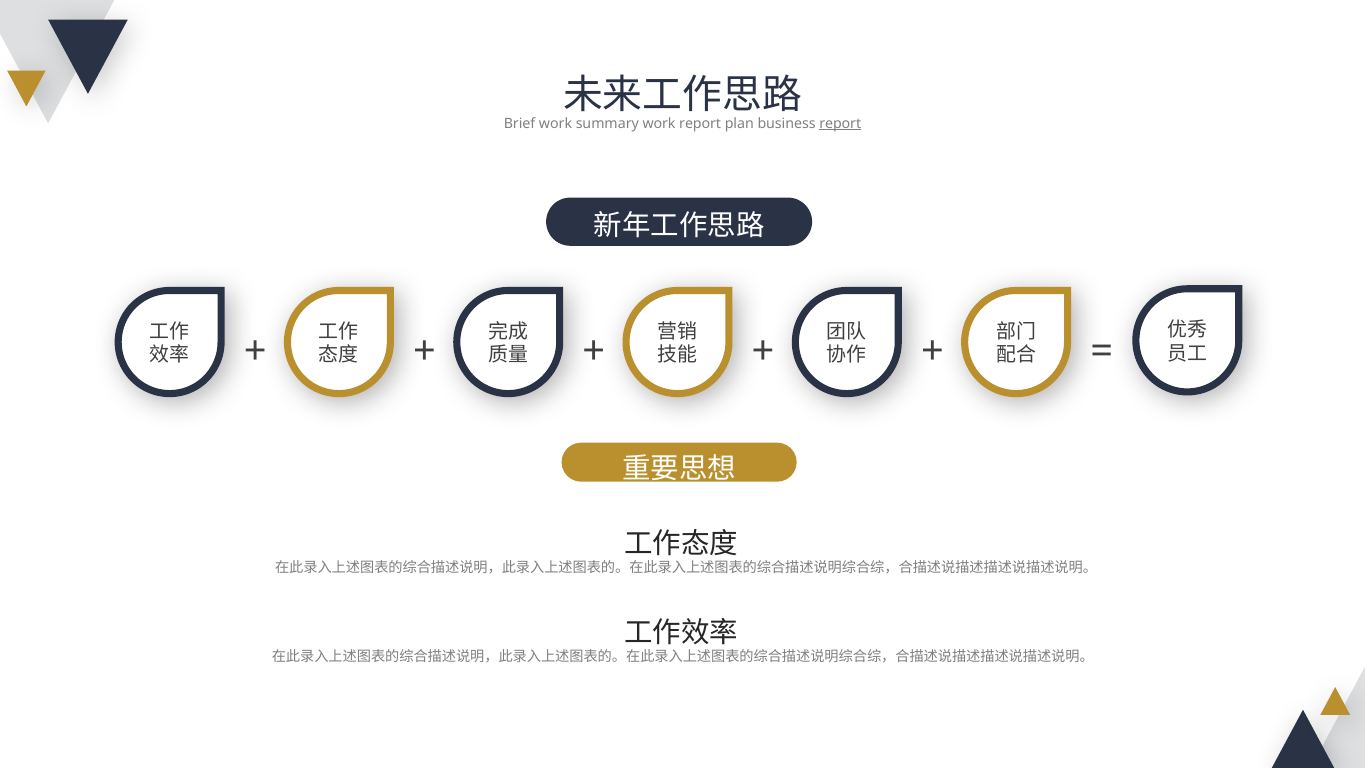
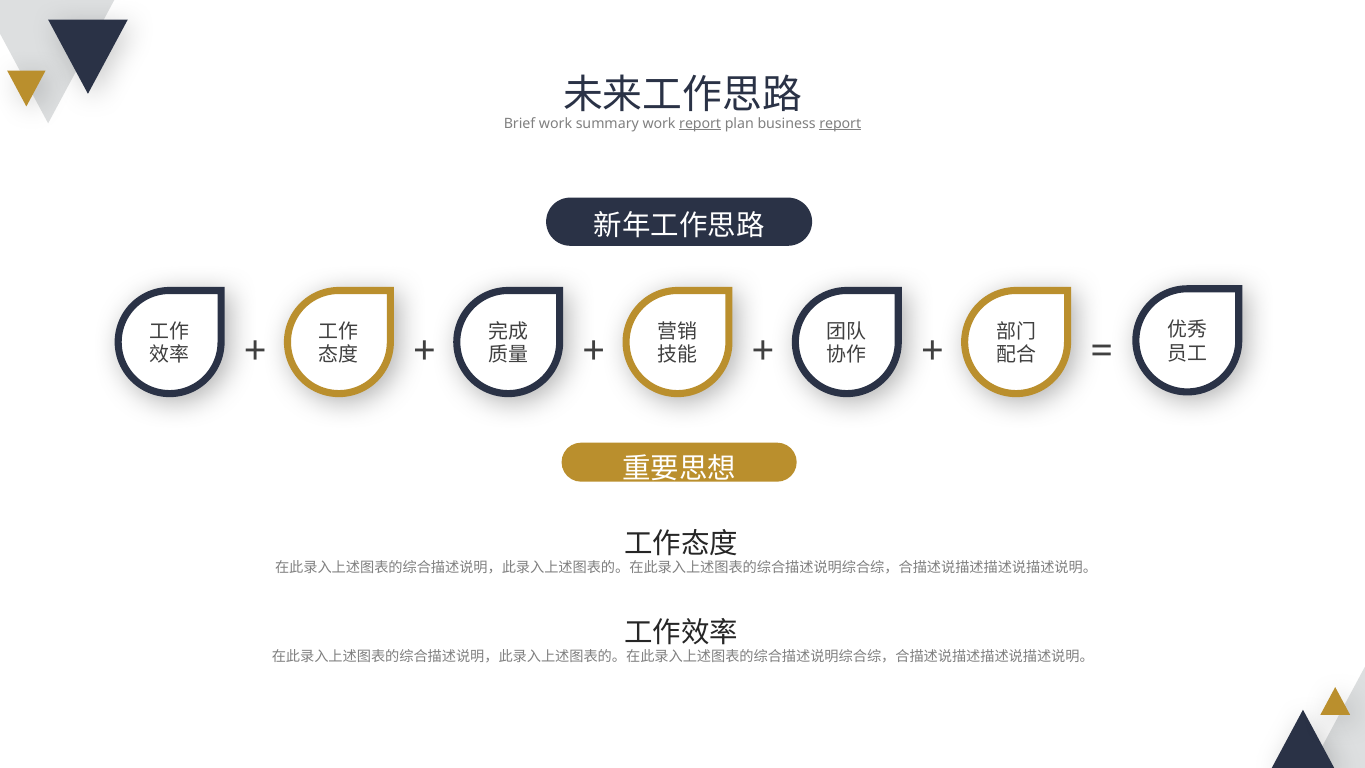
report at (700, 123) underline: none -> present
